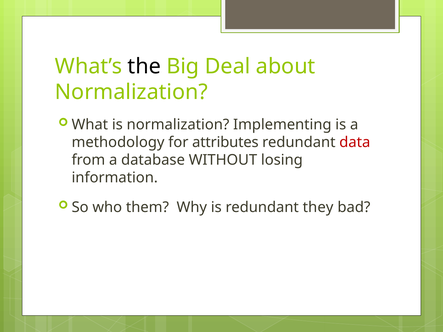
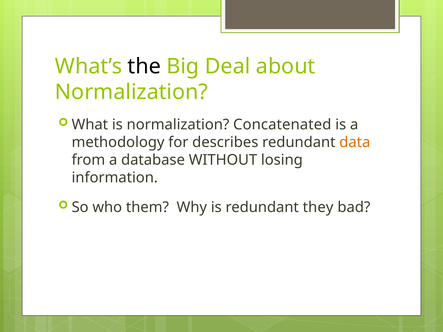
Implementing: Implementing -> Concatenated
attributes: attributes -> describes
data colour: red -> orange
